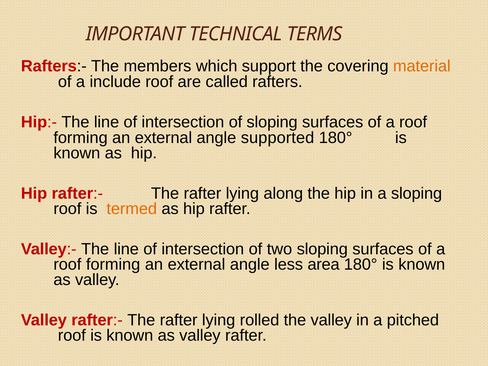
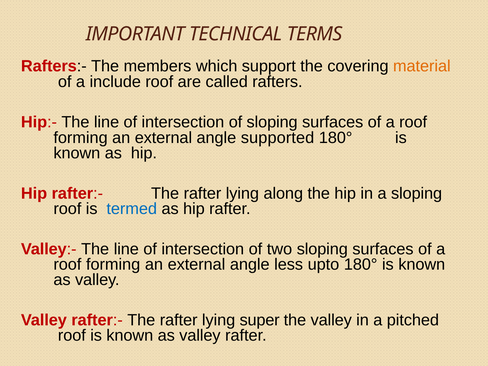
termed colour: orange -> blue
area: area -> upto
rolled: rolled -> super
